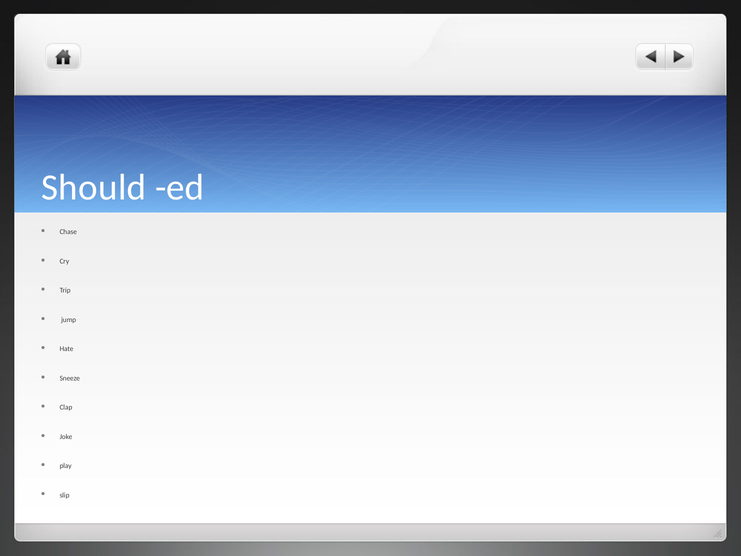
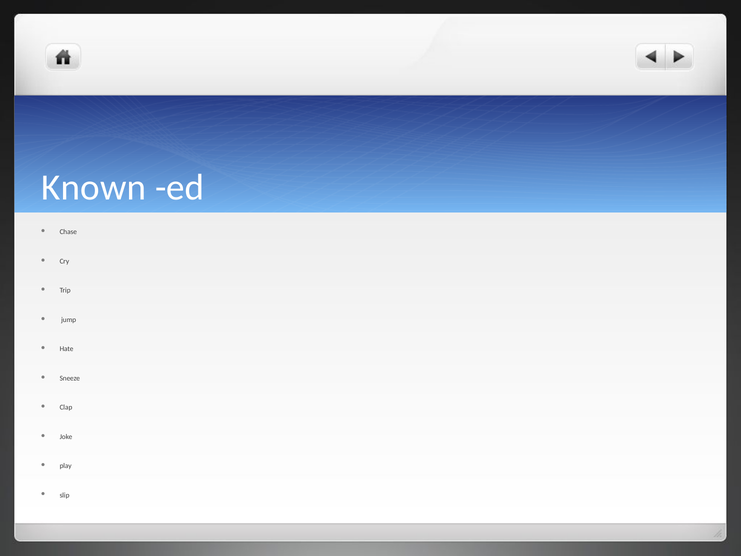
Should: Should -> Known
